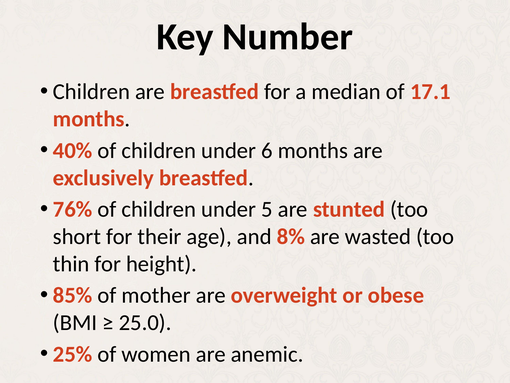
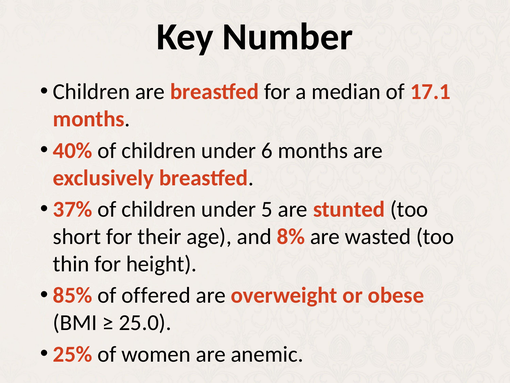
76%: 76% -> 37%
mother: mother -> offered
